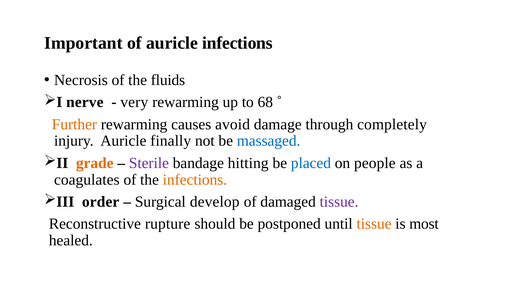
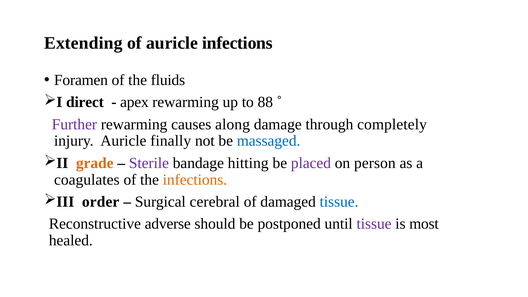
Important: Important -> Extending
Necrosis: Necrosis -> Foramen
nerve: nerve -> direct
very: very -> apex
68: 68 -> 88
Further colour: orange -> purple
avoid: avoid -> along
placed colour: blue -> purple
people: people -> person
develop: develop -> cerebral
tissue at (339, 202) colour: purple -> blue
rupture: rupture -> adverse
tissue at (374, 224) colour: orange -> purple
